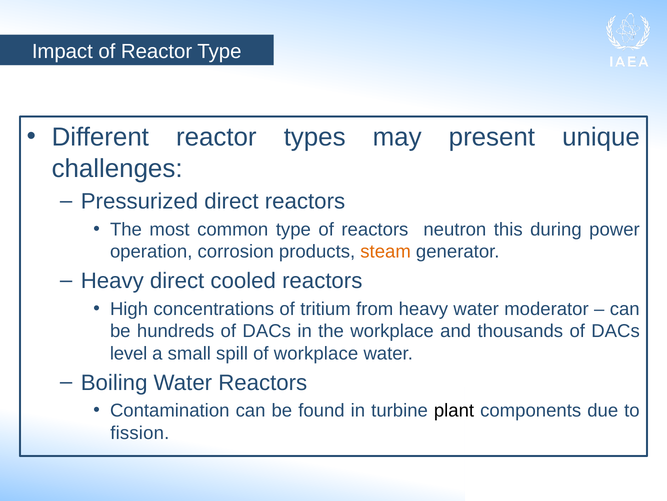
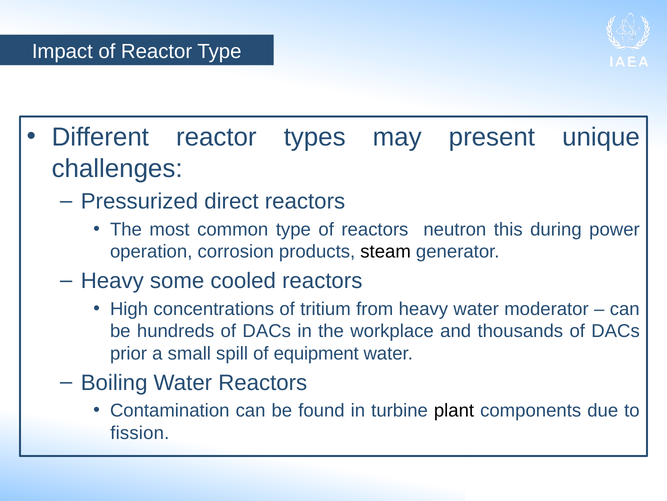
steam colour: orange -> black
Heavy direct: direct -> some
level: level -> prior
of workplace: workplace -> equipment
